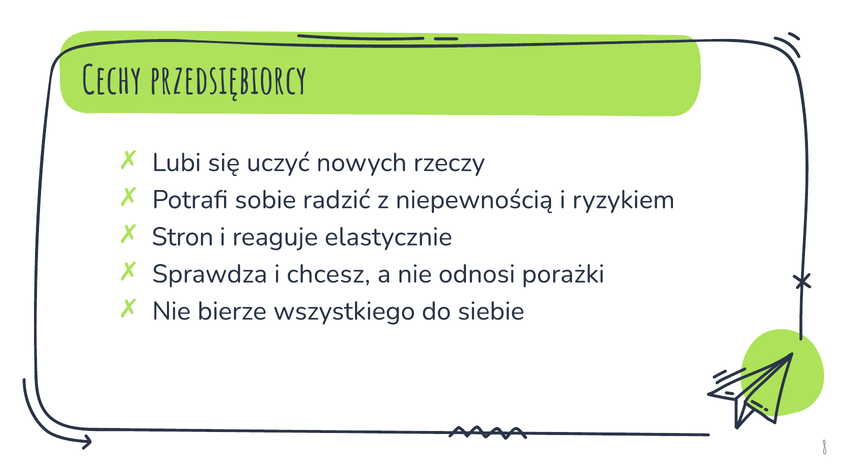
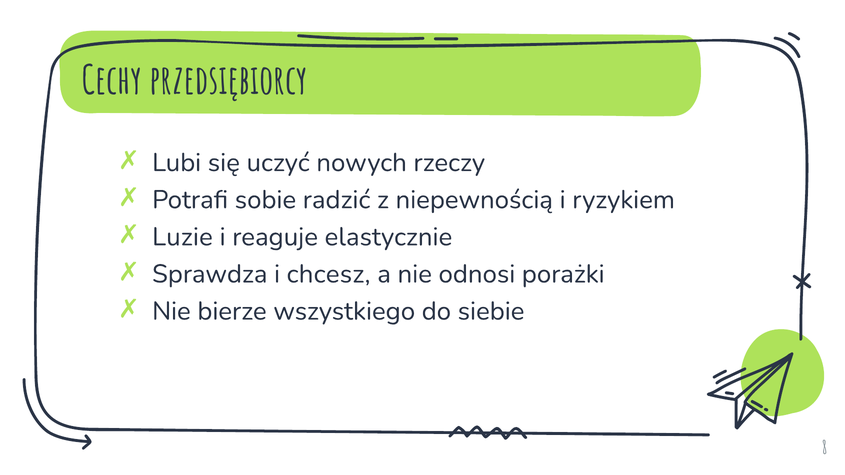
Stron: Stron -> Luzie
